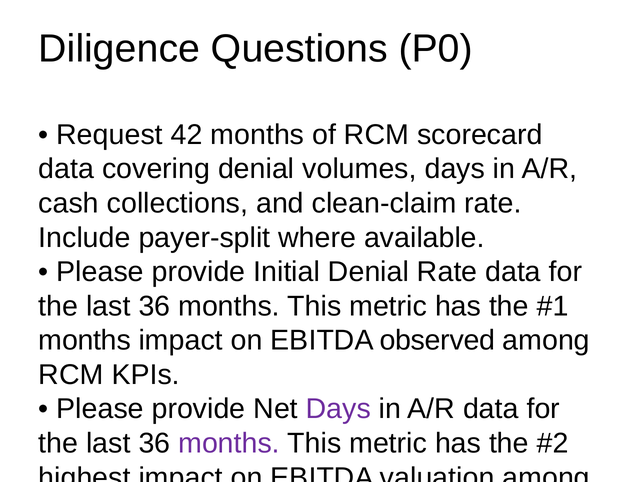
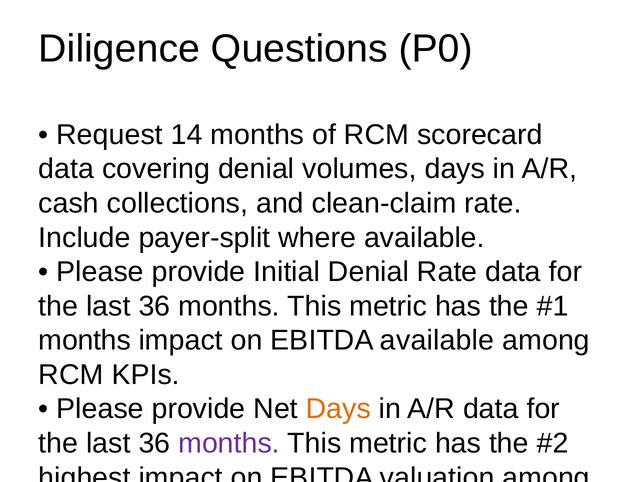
42: 42 -> 14
EBITDA observed: observed -> available
Days at (338, 409) colour: purple -> orange
